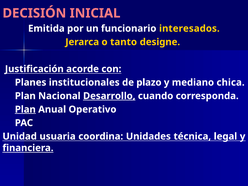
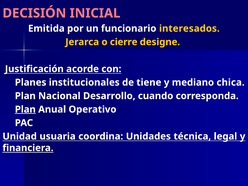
tanto: tanto -> cierre
plazo: plazo -> tiene
Desarrollo underline: present -> none
